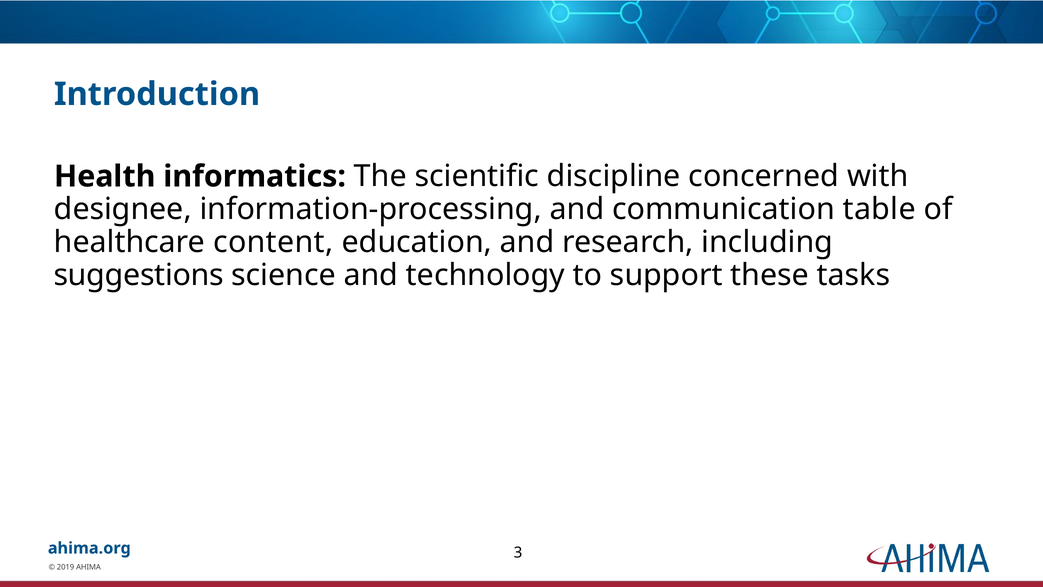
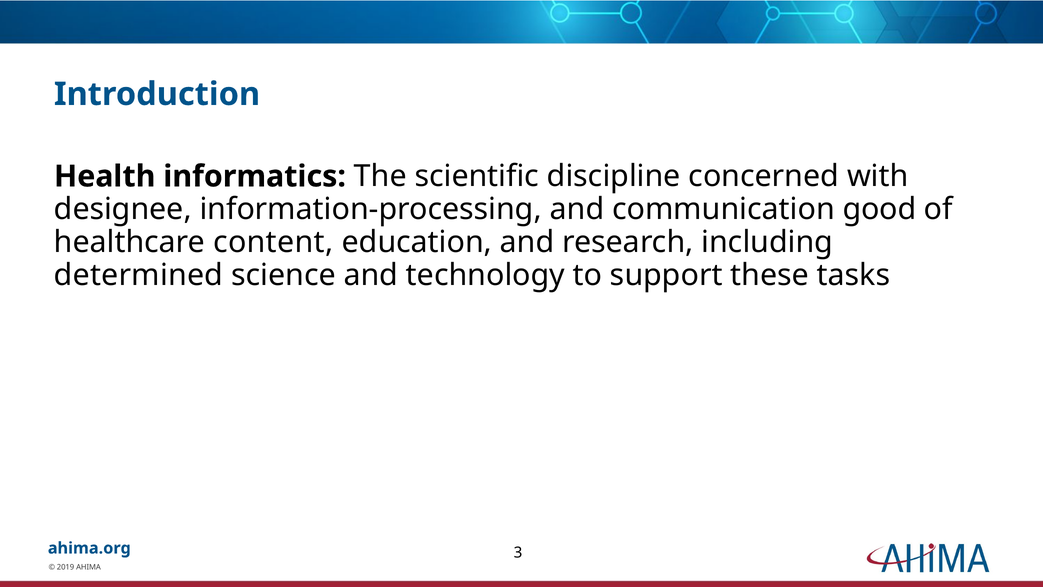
table: table -> good
suggestions: suggestions -> determined
